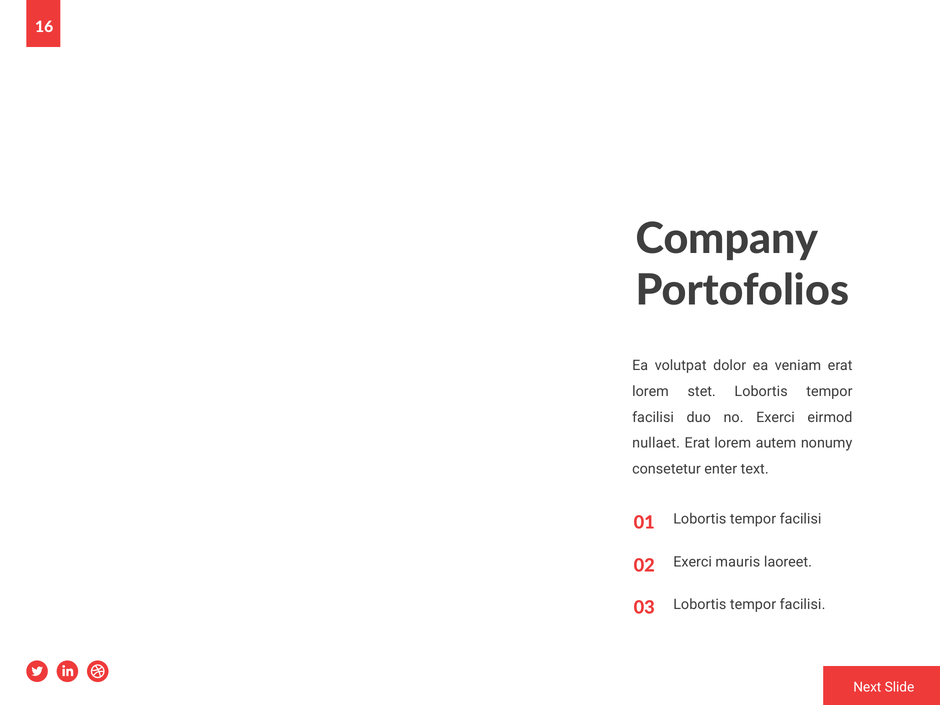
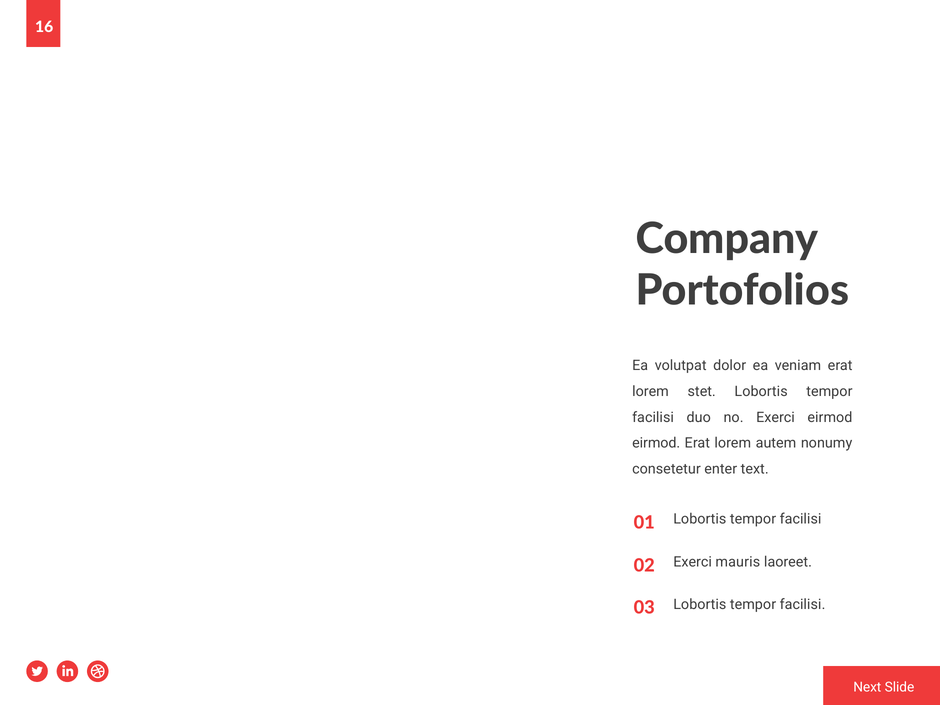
nullaet at (656, 443): nullaet -> eirmod
